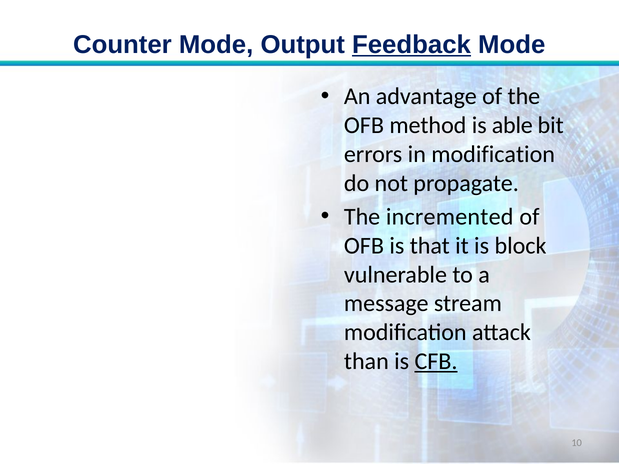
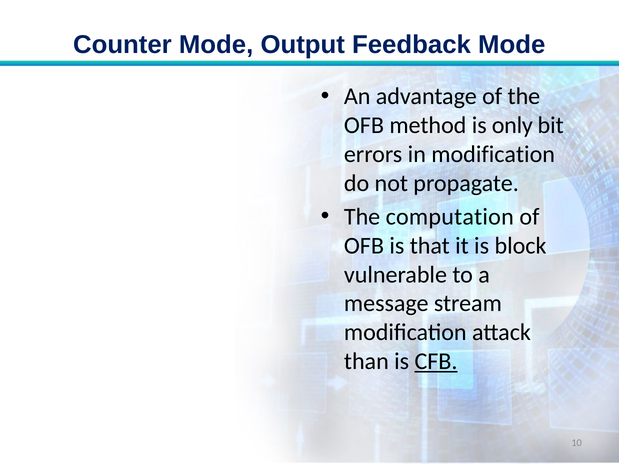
Feedback underline: present -> none
able: able -> only
incremented: incremented -> computation
